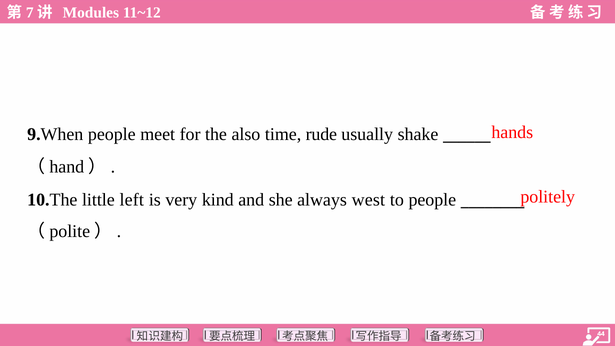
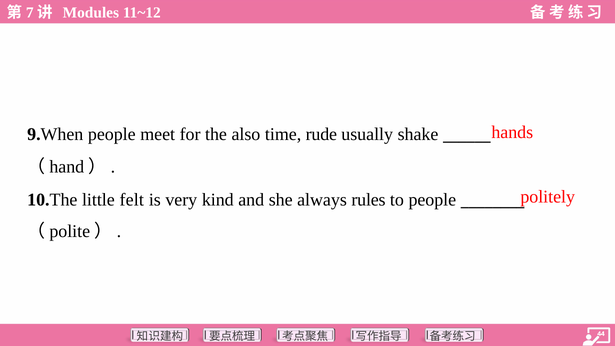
left: left -> felt
west: west -> rules
